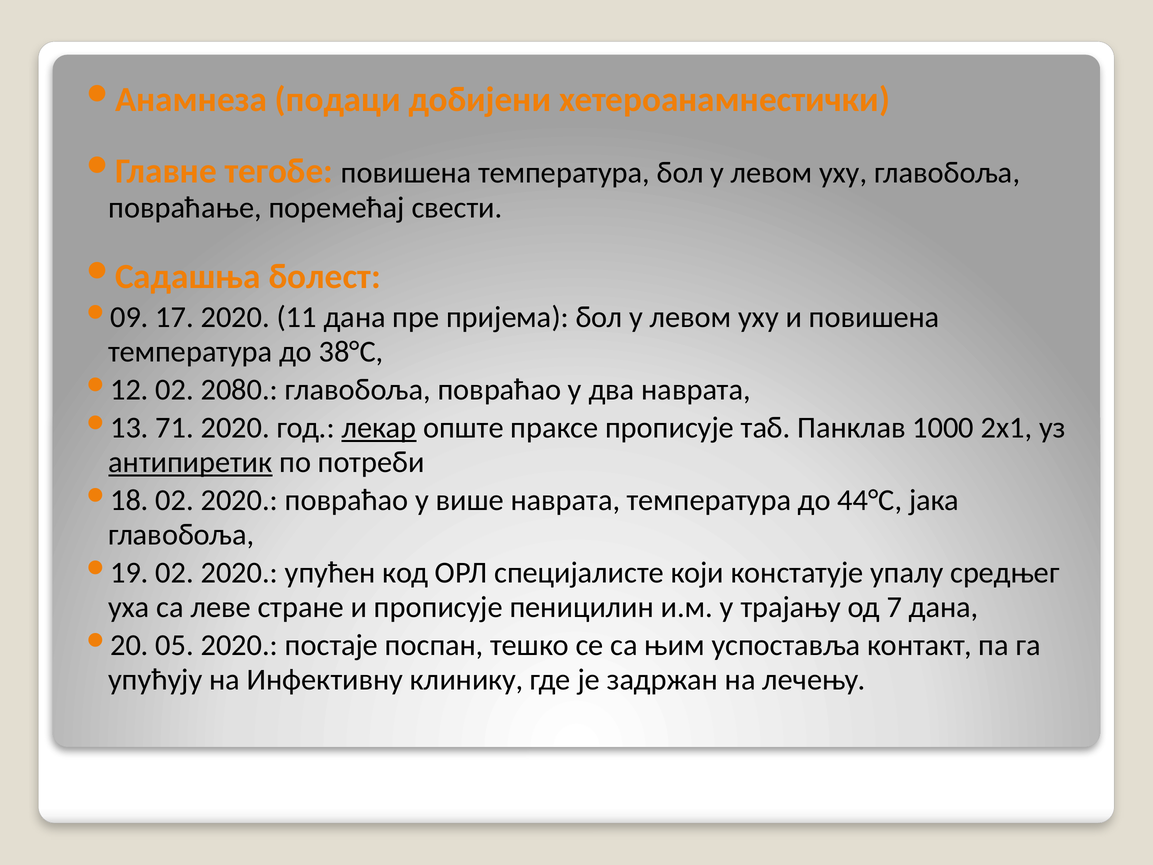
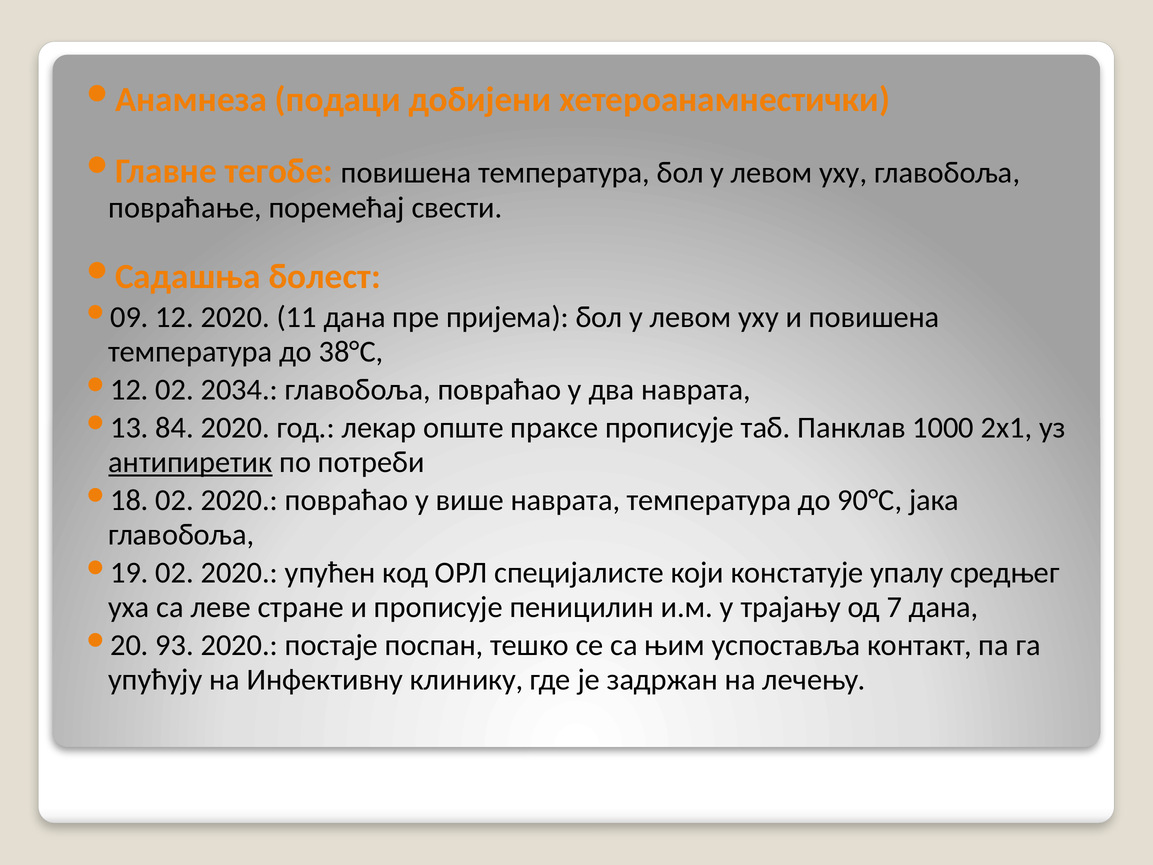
17: 17 -> 12
2080: 2080 -> 2034
71: 71 -> 84
лекар underline: present -> none
44°С: 44°С -> 90°С
05: 05 -> 93
